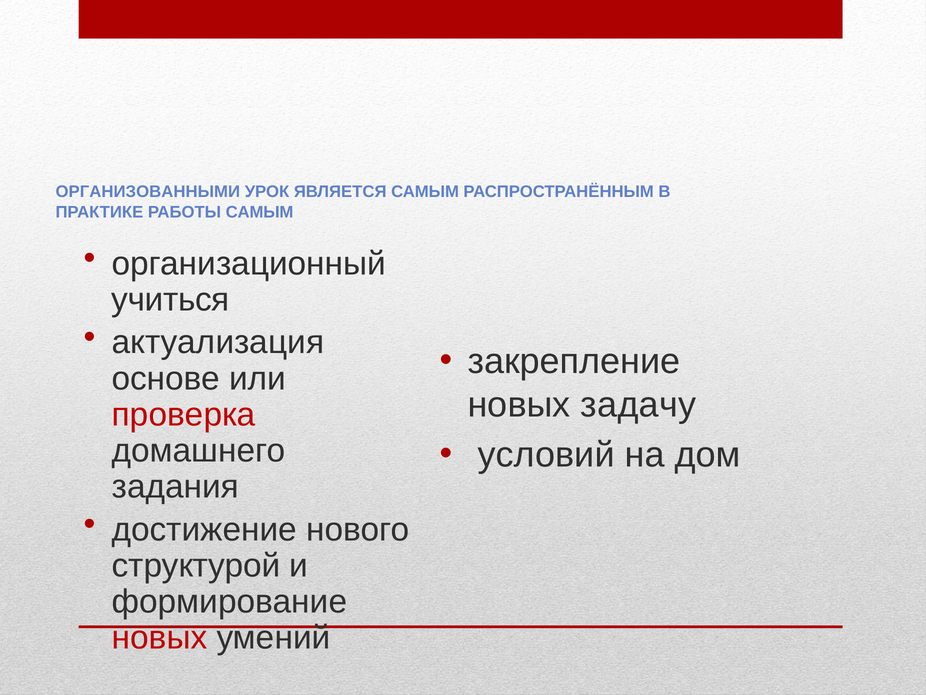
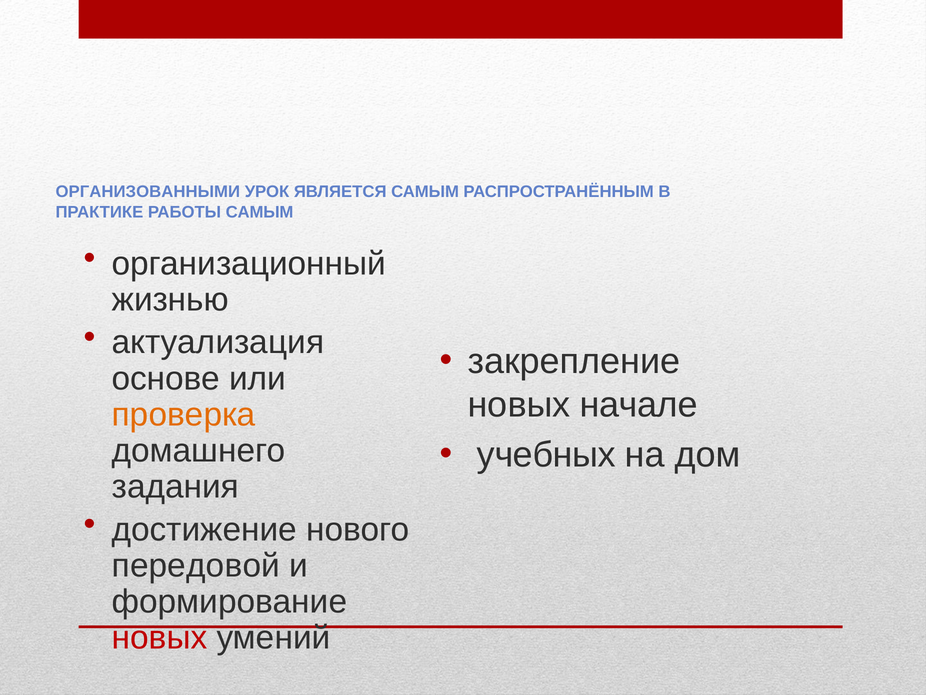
учиться: учиться -> жизнью
задачу: задачу -> начале
проверка colour: red -> orange
условий: условий -> учебных
структурой: структурой -> передовой
